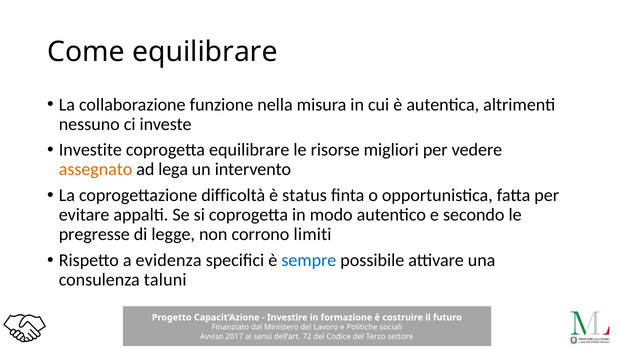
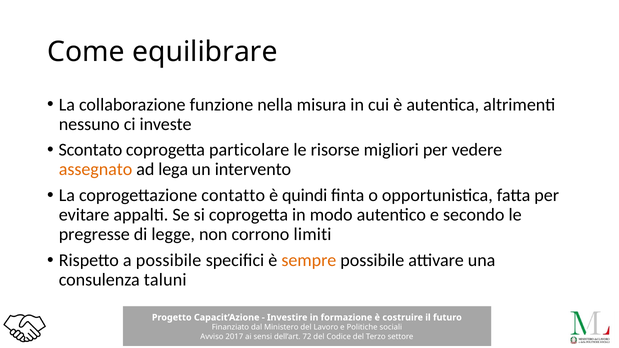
Investite: Investite -> Scontato
coprogetta equilibrare: equilibrare -> particolare
difficoltà: difficoltà -> contatto
status: status -> quindi
a evidenza: evidenza -> possibile
sempre colour: blue -> orange
